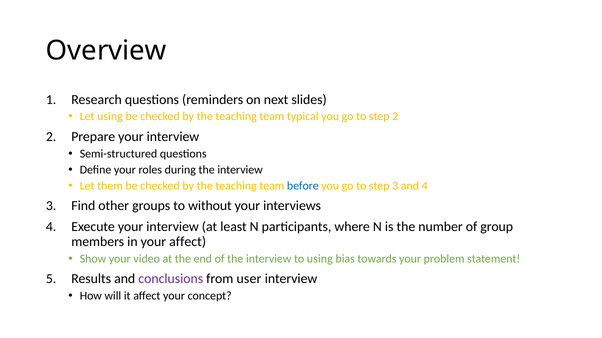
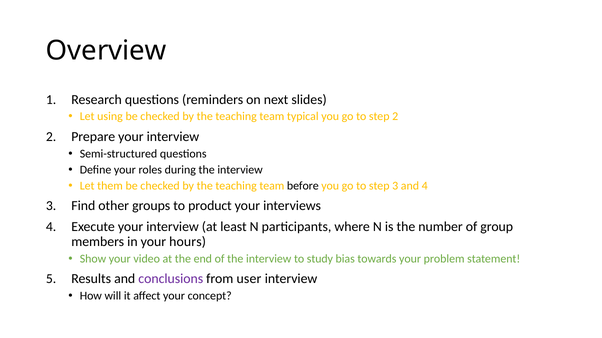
before colour: blue -> black
without: without -> product
your affect: affect -> hours
to using: using -> study
